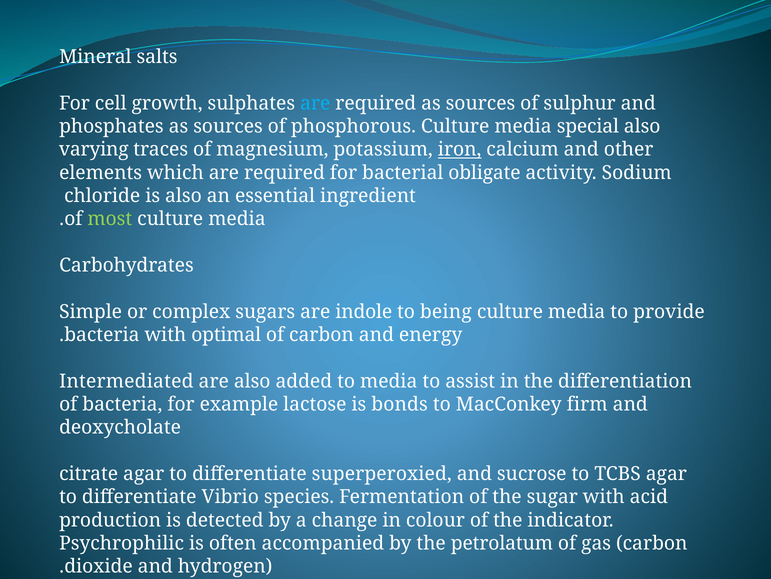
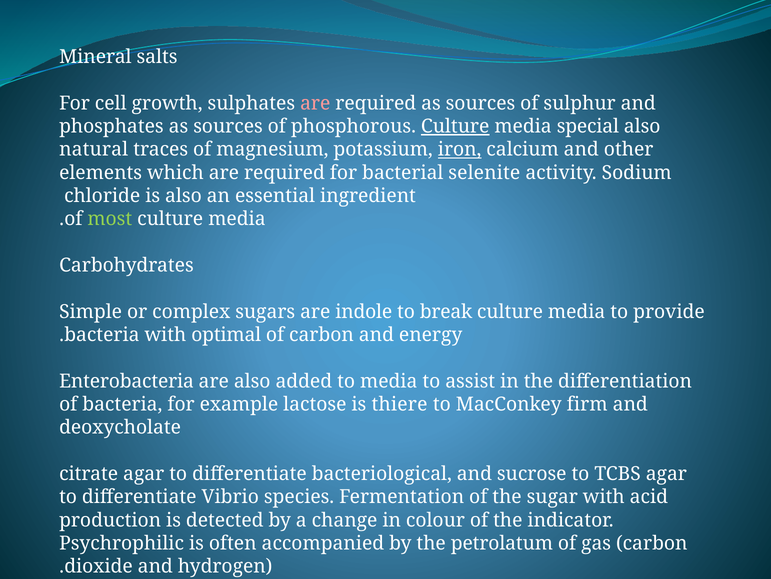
are at (315, 103) colour: light blue -> pink
Culture at (455, 126) underline: none -> present
varying: varying -> natural
obligate: obligate -> selenite
being: being -> break
Intermediated: Intermediated -> Enterobacteria
bonds: bonds -> thiere
superperoxied: superperoxied -> bacteriological
